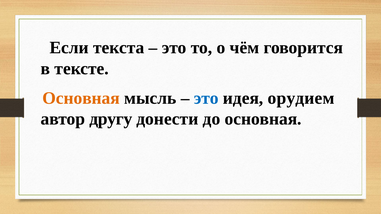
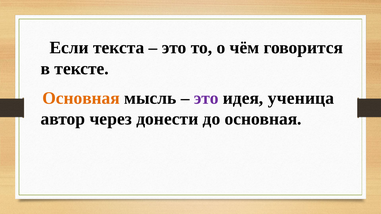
это at (206, 98) colour: blue -> purple
орудием: орудием -> ученица
другу: другу -> через
